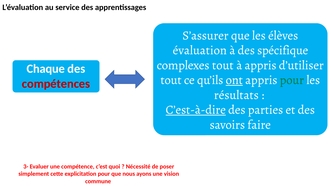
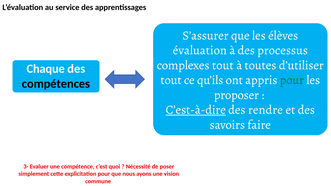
spécifique: spécifique -> processus
à appris: appris -> toutes
ont underline: present -> none
compétences colour: red -> black
résultats: résultats -> proposer
parties: parties -> rendre
